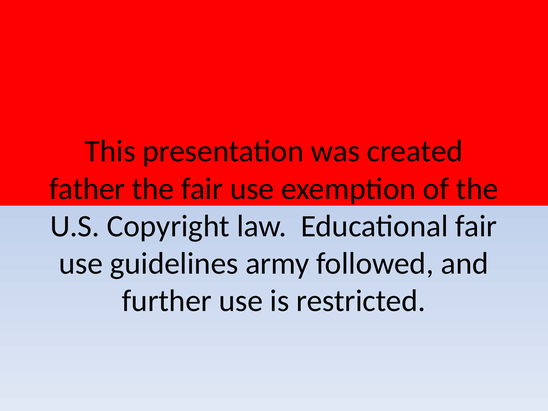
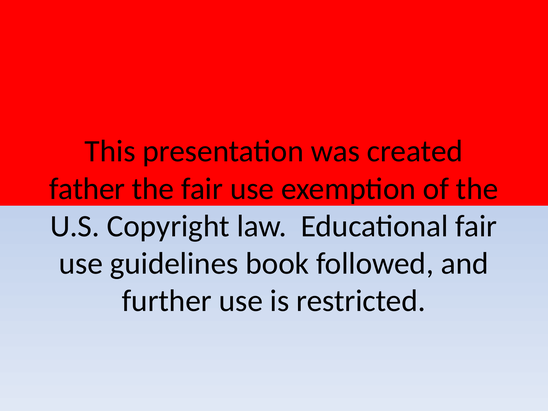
army: army -> book
